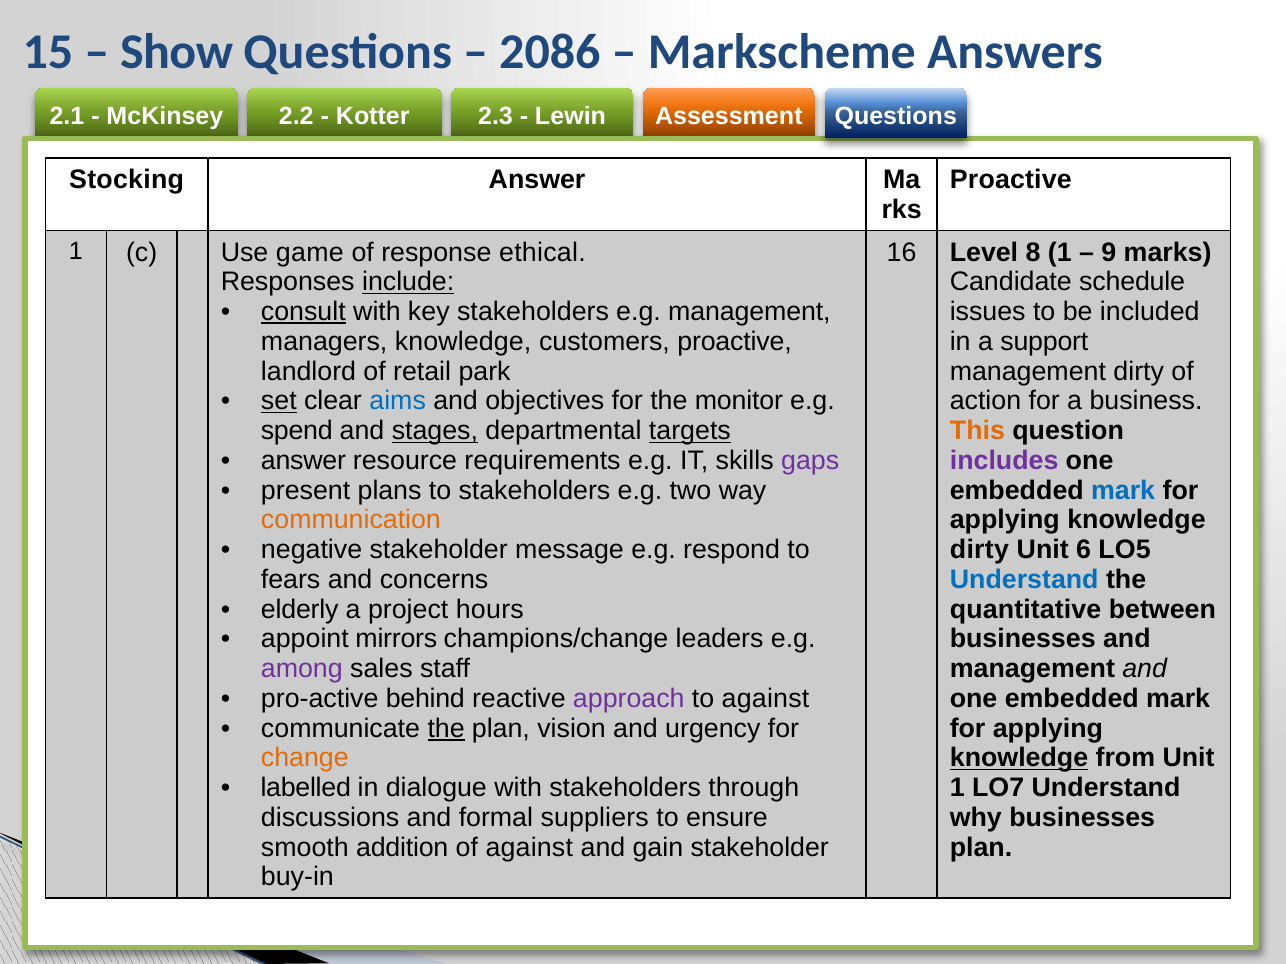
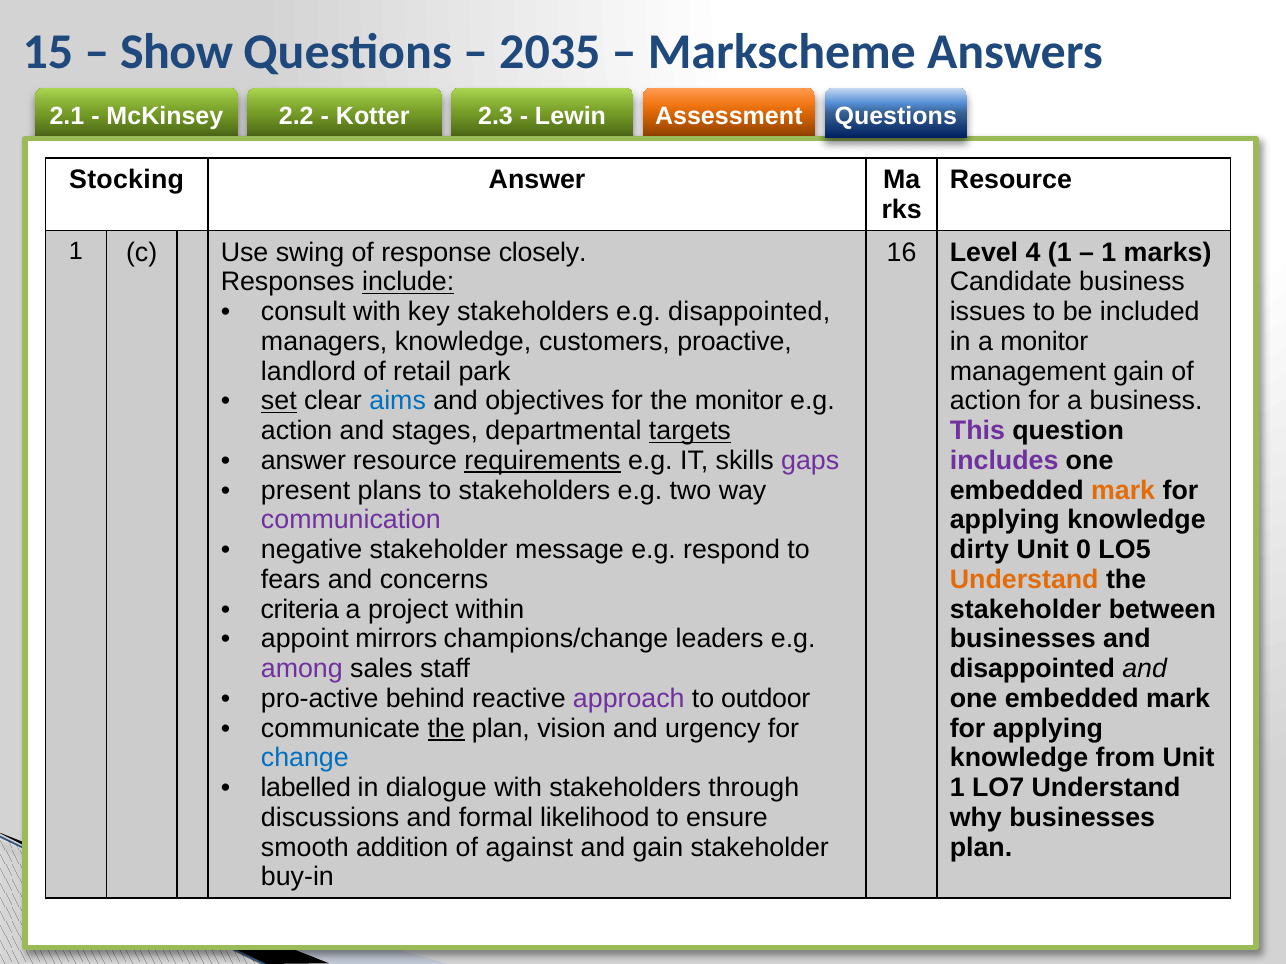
2086: 2086 -> 2035
Proactive at (1011, 180): Proactive -> Resource
game: game -> swing
ethical: ethical -> closely
8: 8 -> 4
9 at (1109, 252): 9 -> 1
Candidate schedule: schedule -> business
consult underline: present -> none
e.g management: management -> disappointed
a support: support -> monitor
management dirty: dirty -> gain
spend at (297, 431): spend -> action
stages underline: present -> none
This colour: orange -> purple
requirements underline: none -> present
mark at (1123, 491) colour: blue -> orange
communication colour: orange -> purple
6: 6 -> 0
Understand at (1024, 580) colour: blue -> orange
elderly: elderly -> criteria
hours: hours -> within
quantitative at (1026, 610): quantitative -> stakeholder
management at (1032, 669): management -> disappointed
to against: against -> outdoor
change colour: orange -> blue
knowledge at (1019, 759) underline: present -> none
suppliers: suppliers -> likelihood
